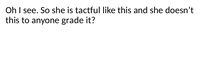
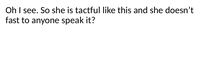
this at (13, 20): this -> fast
grade: grade -> speak
